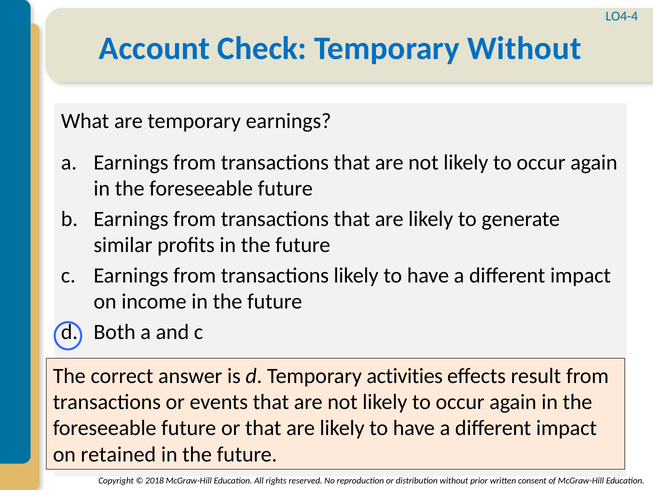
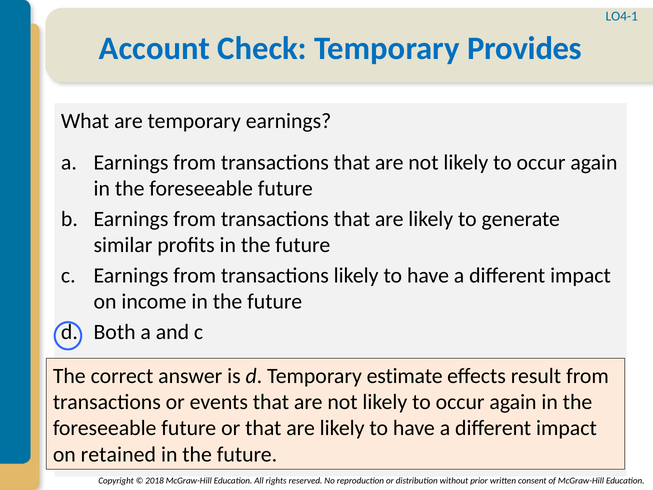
LO4-4: LO4-4 -> LO4-1
Temporary Without: Without -> Provides
activities: activities -> estimate
